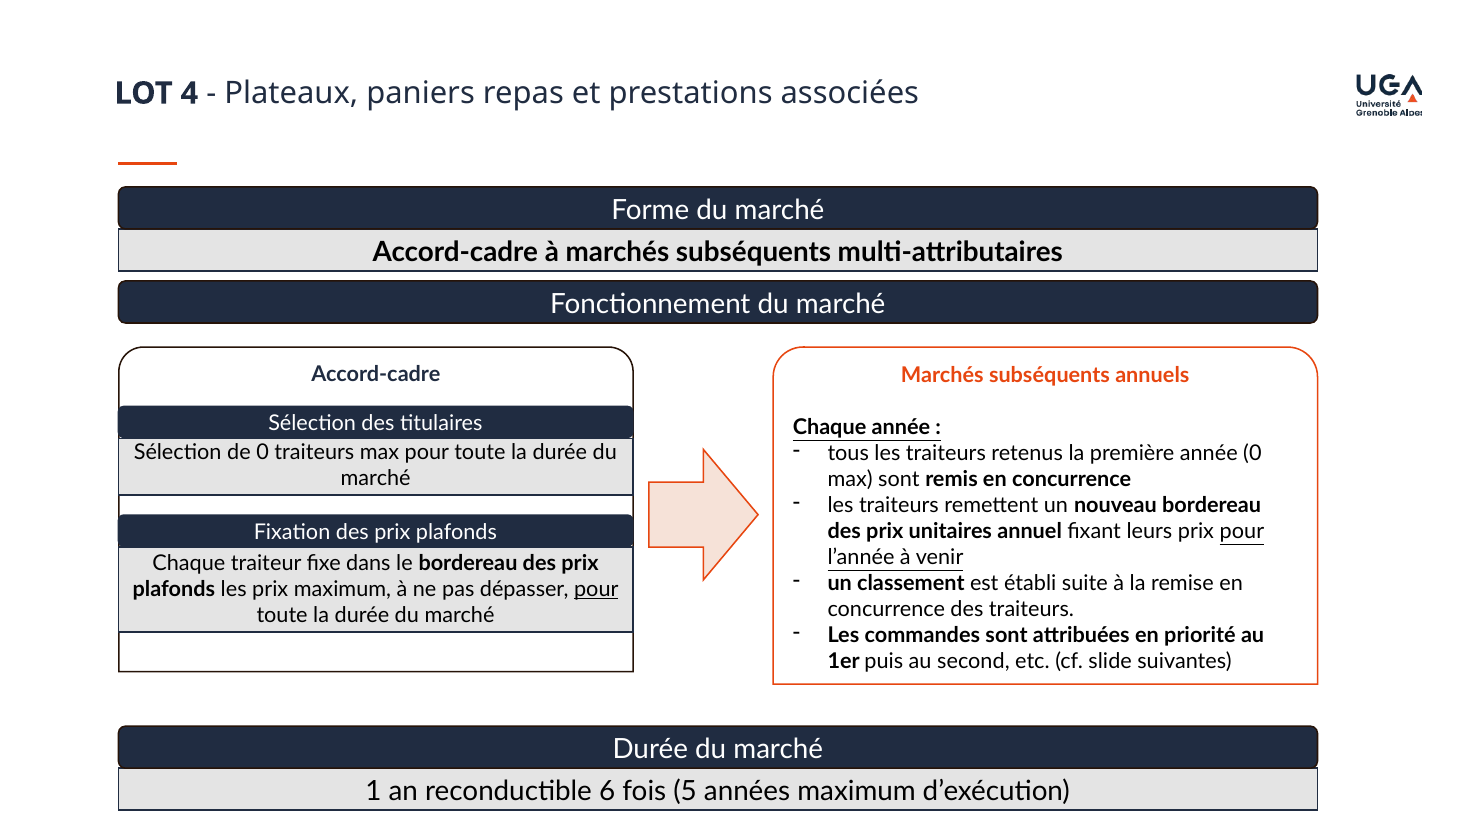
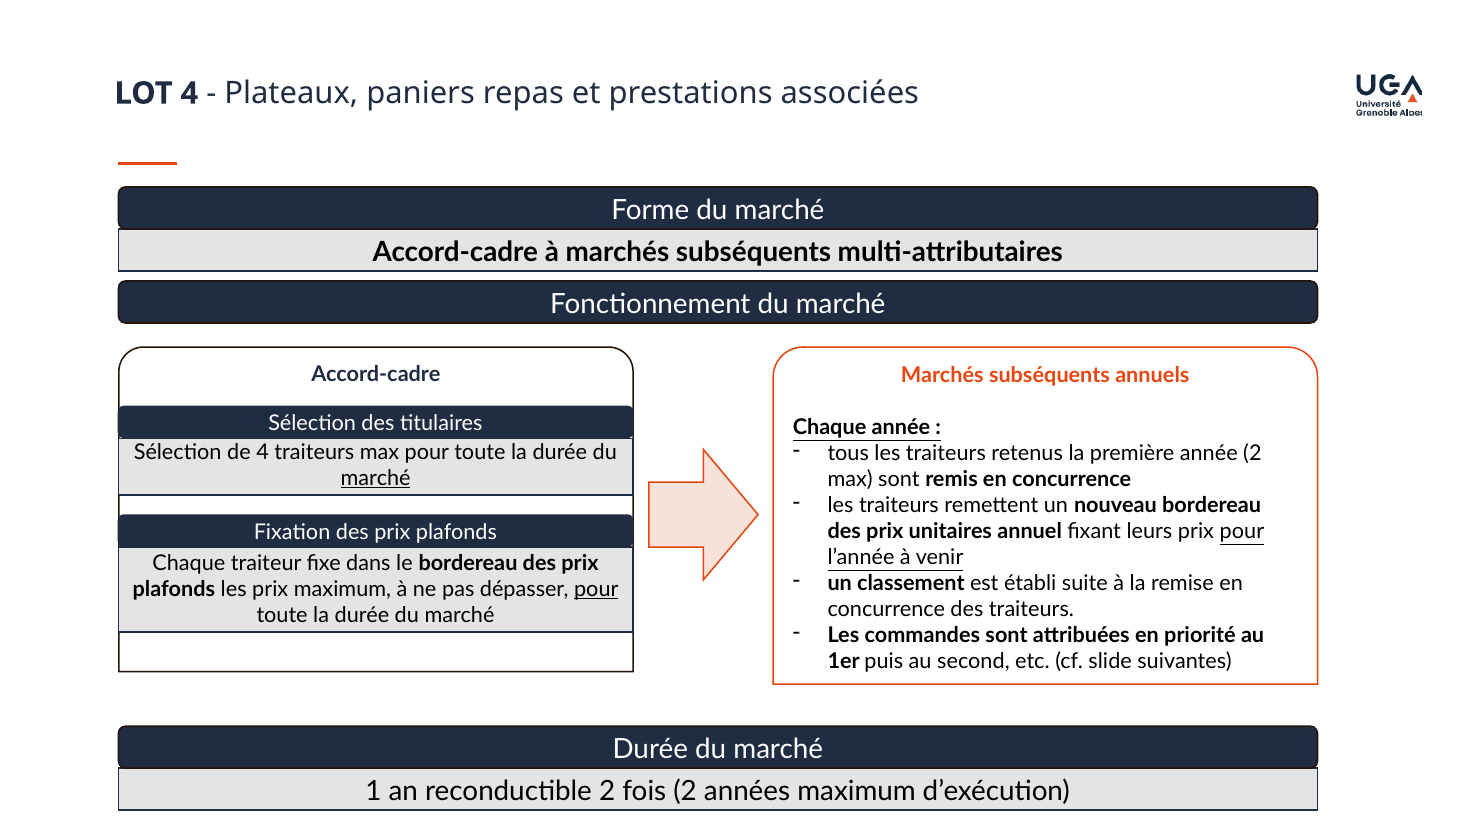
année 0: 0 -> 2
de 0: 0 -> 4
marché at (376, 478) underline: none -> present
reconductible 6: 6 -> 2
fois 5: 5 -> 2
